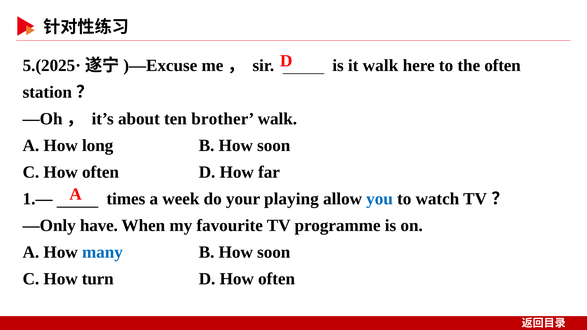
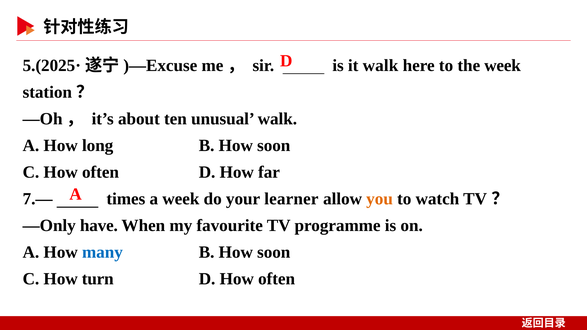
the often: often -> week
brother: brother -> unusual
1.—: 1.— -> 7.—
playing: playing -> learner
you colour: blue -> orange
